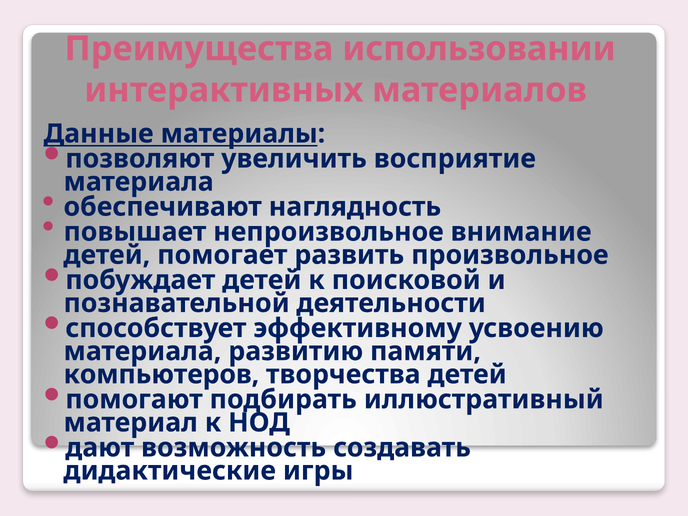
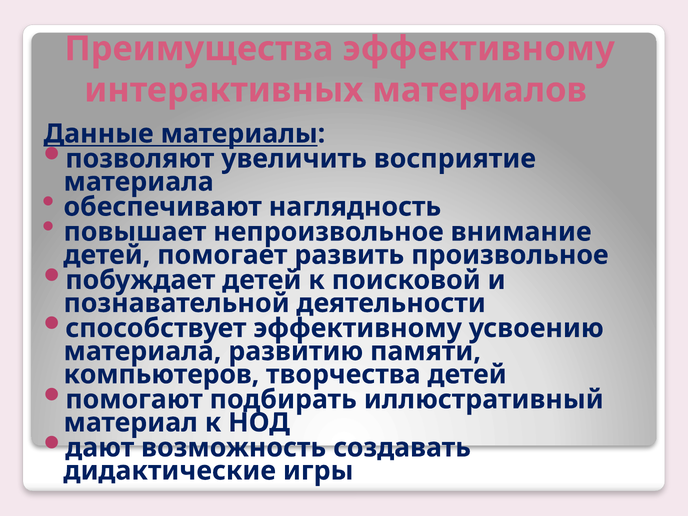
Преимущества использовании: использовании -> эффективному
